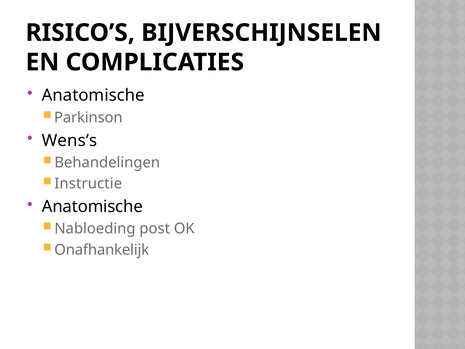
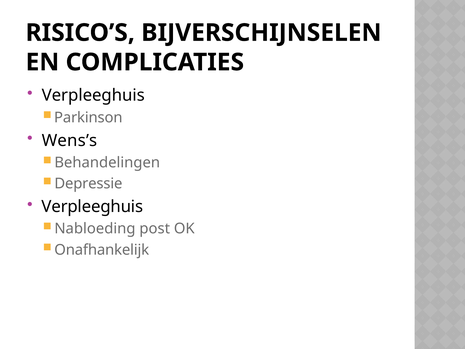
Anatomische at (93, 95): Anatomische -> Verpleeghuis
Instructie: Instructie -> Depressie
Anatomische at (92, 207): Anatomische -> Verpleeghuis
